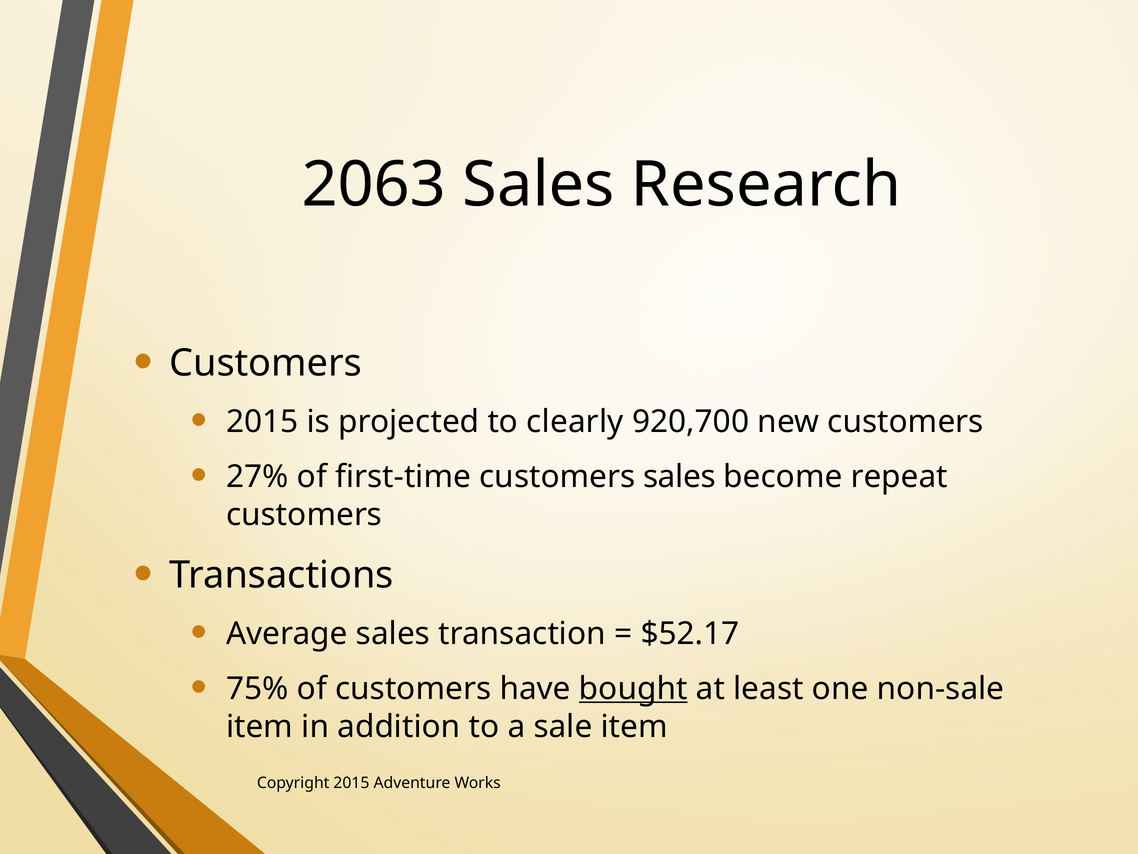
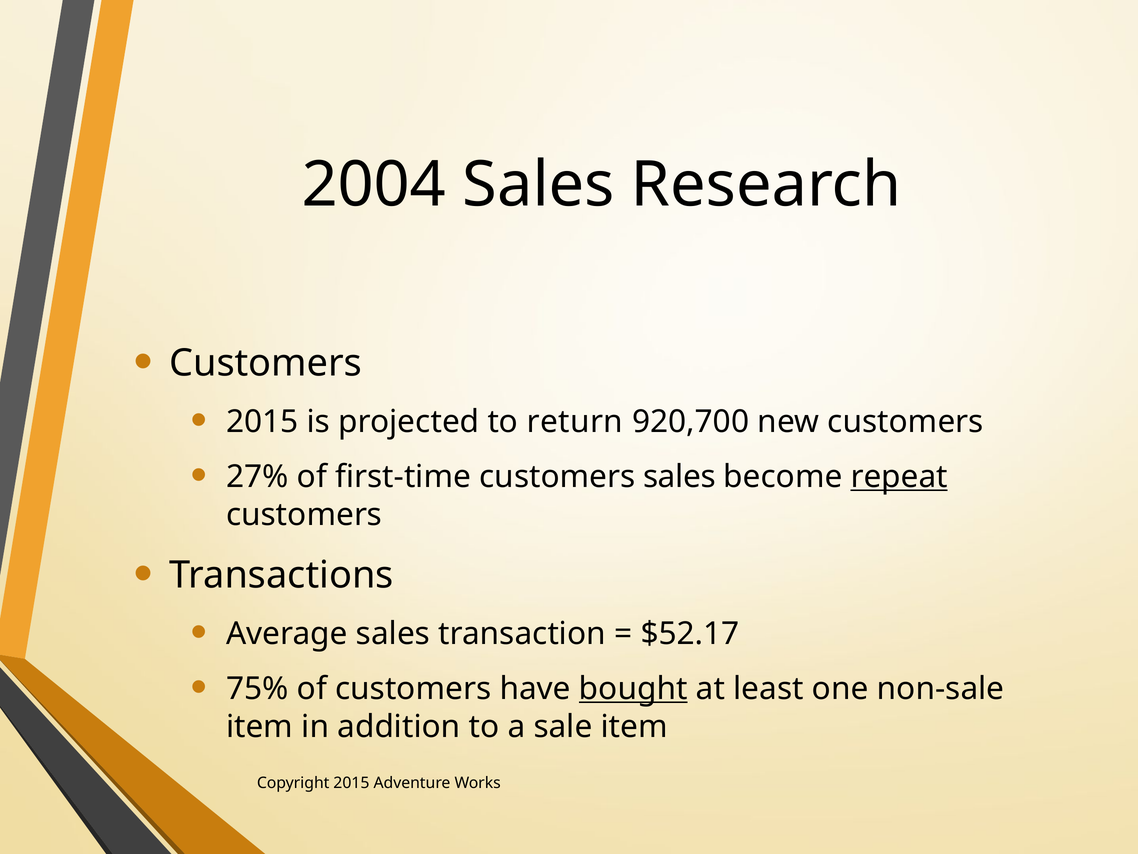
2063: 2063 -> 2004
clearly: clearly -> return
repeat underline: none -> present
